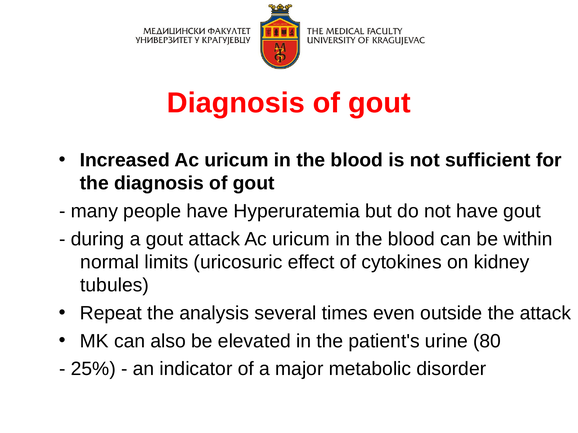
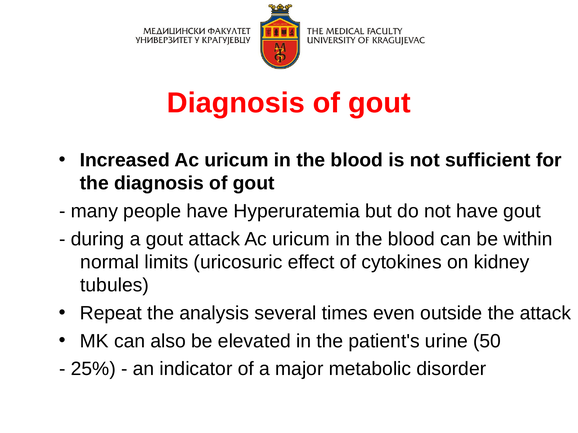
80: 80 -> 50
